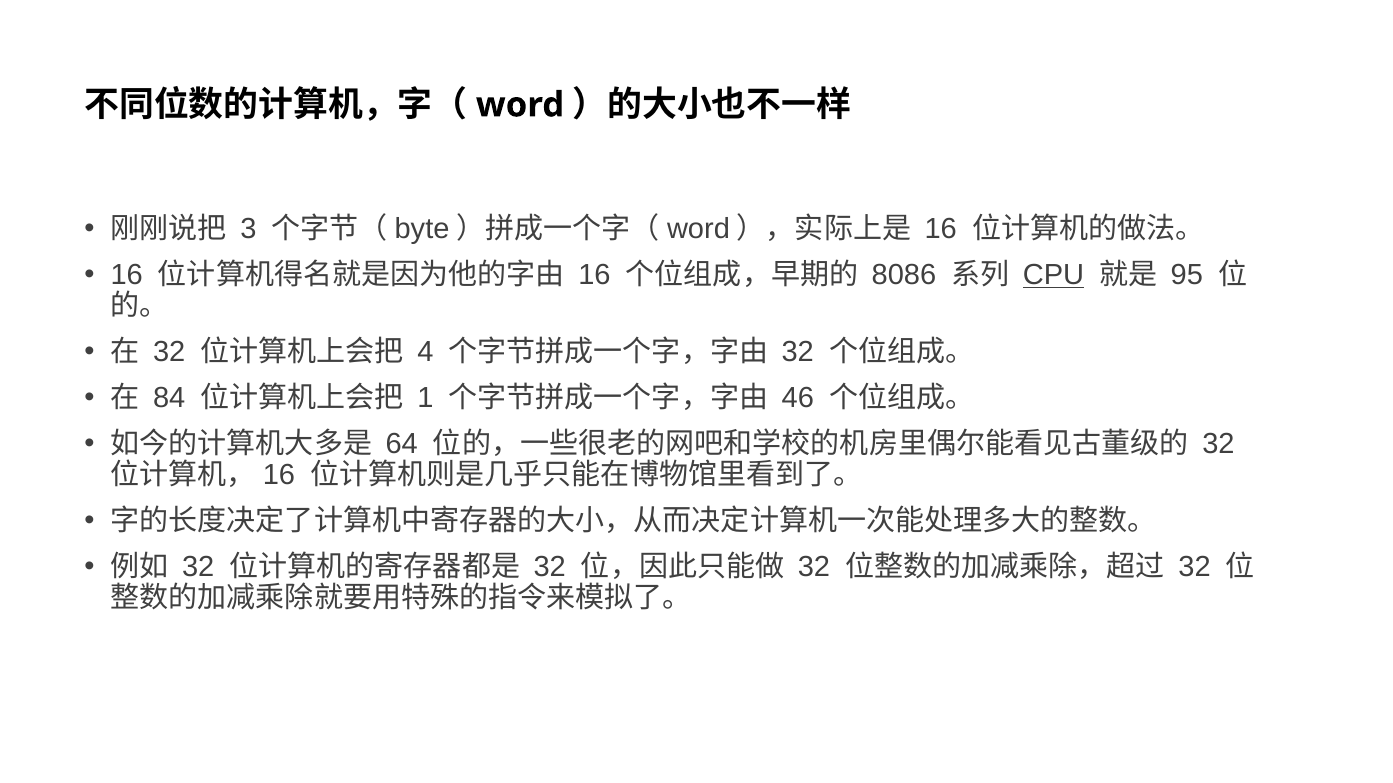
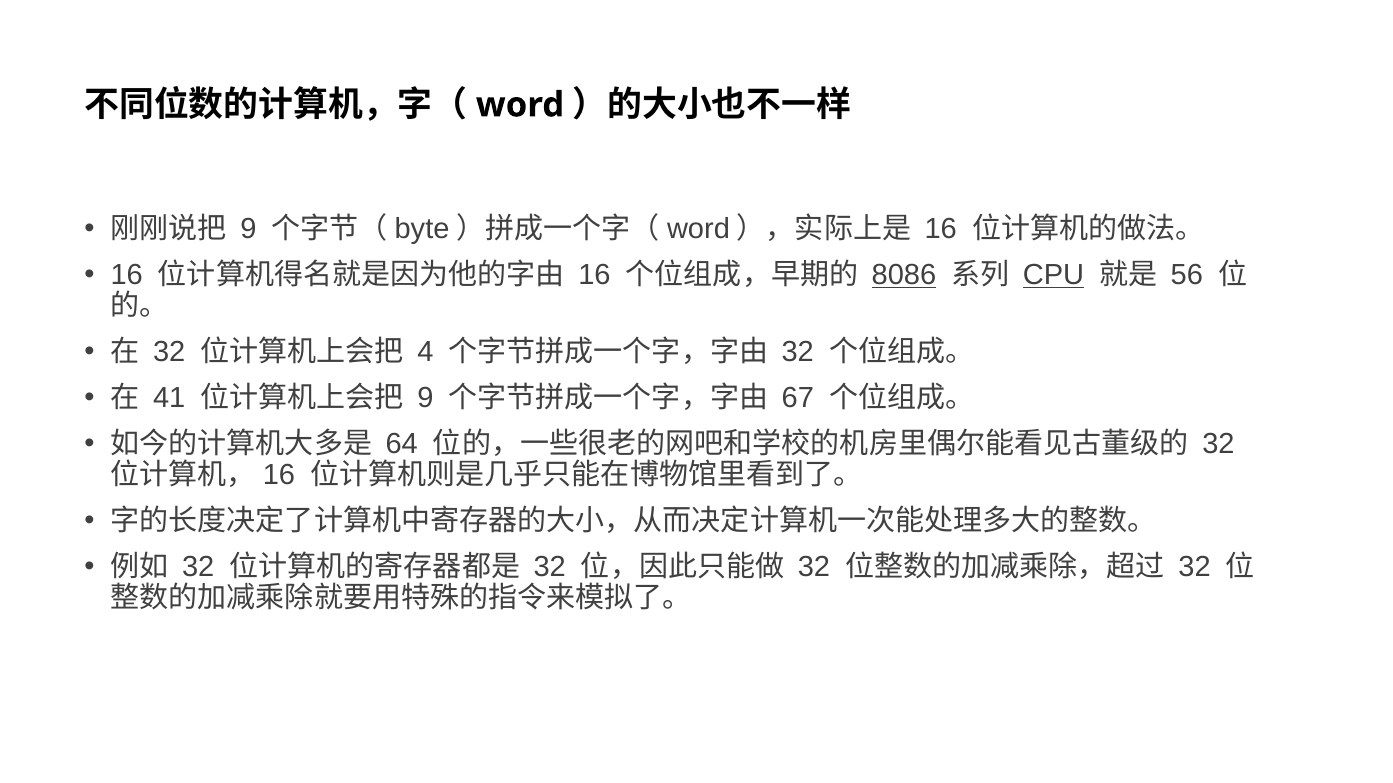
3 at (248, 229): 3 -> 9
8086 underline: none -> present
95: 95 -> 56
84: 84 -> 41
1 at (425, 398): 1 -> 9
46: 46 -> 67
